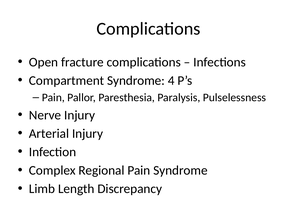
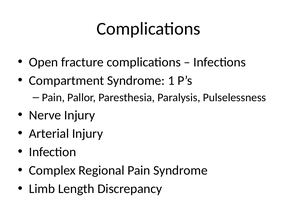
4: 4 -> 1
